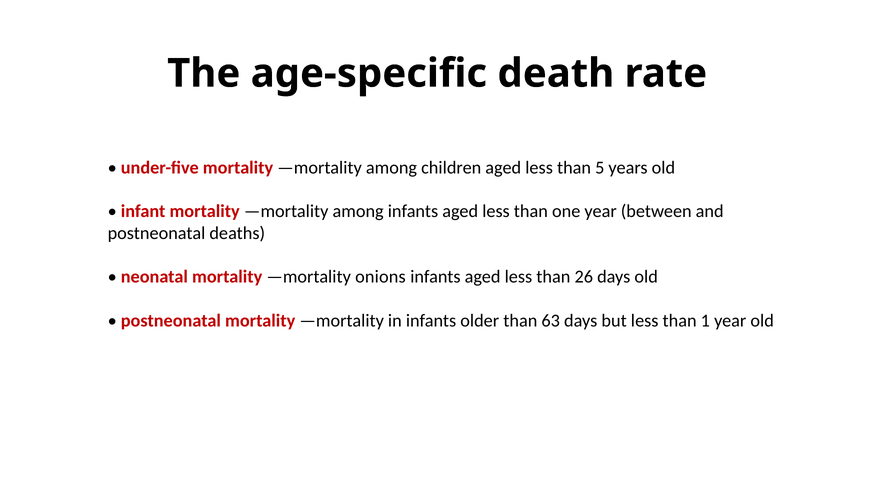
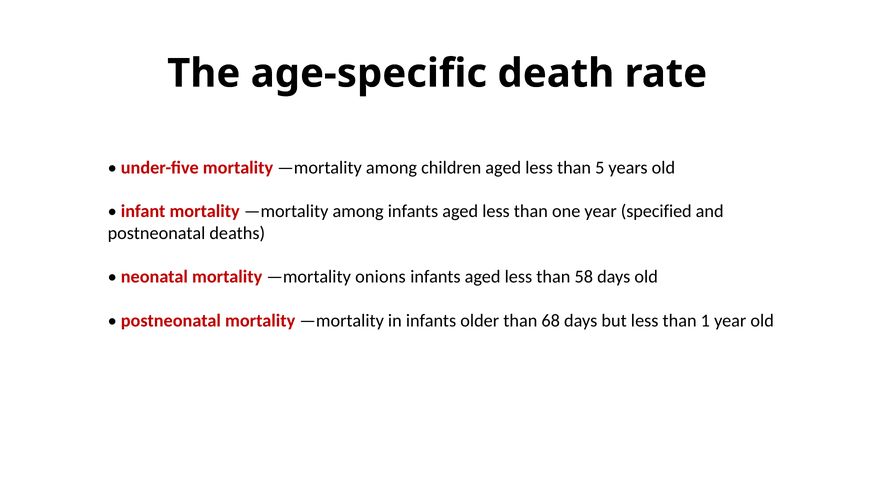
between: between -> specified
26: 26 -> 58
63: 63 -> 68
